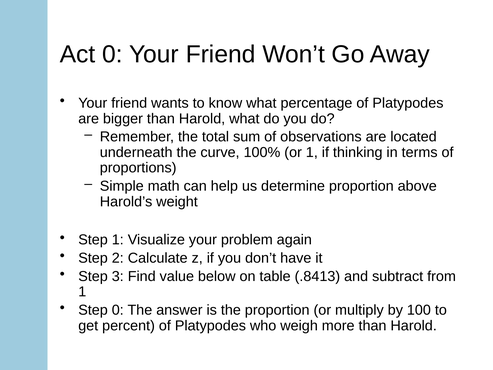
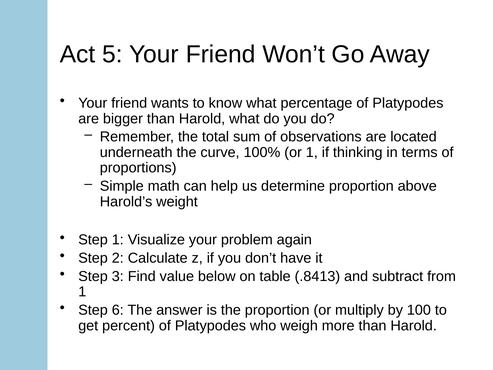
Act 0: 0 -> 5
Step 0: 0 -> 6
